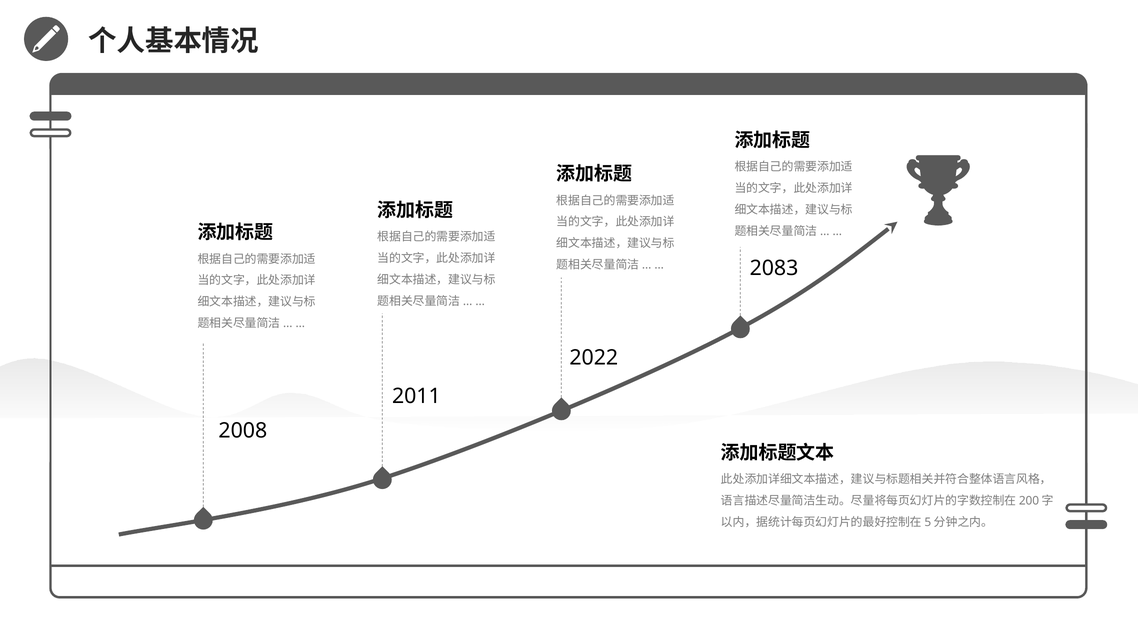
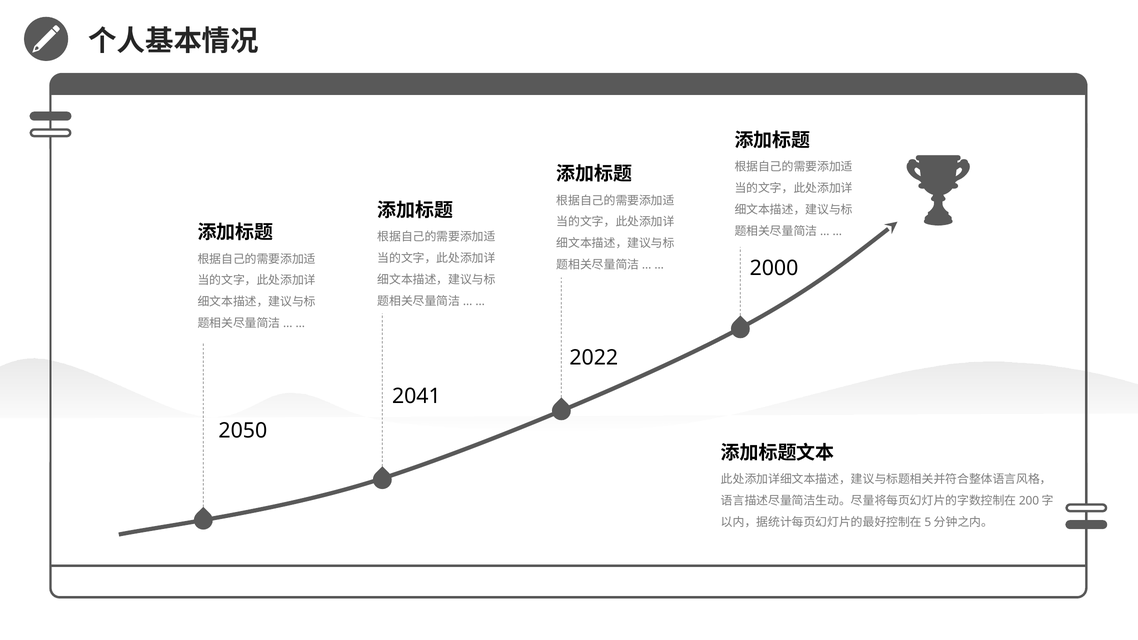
2083: 2083 -> 2000
2011: 2011 -> 2041
2008: 2008 -> 2050
